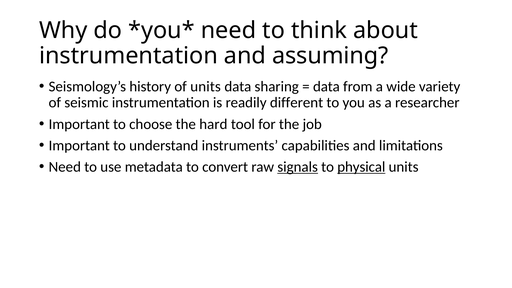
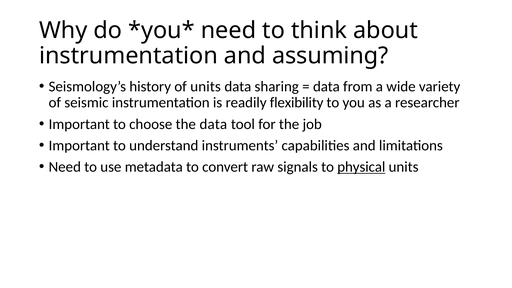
different: different -> flexibility
the hard: hard -> data
signals underline: present -> none
